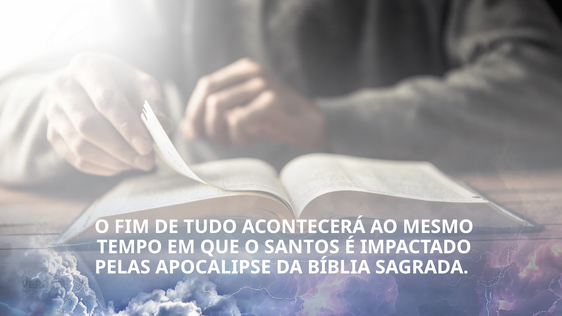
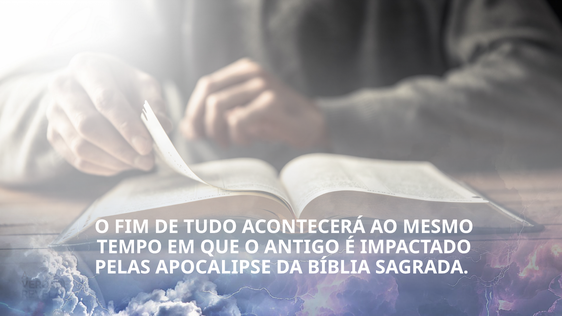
SANTOS: SANTOS -> ANTIGO
